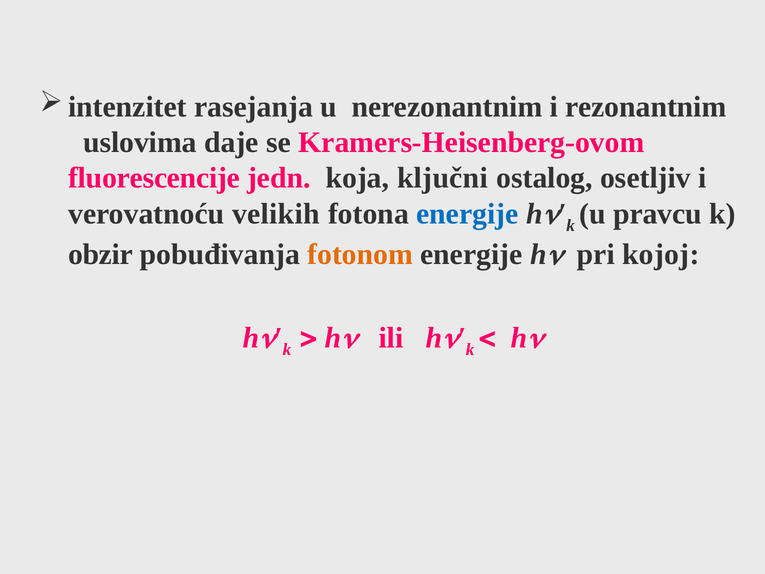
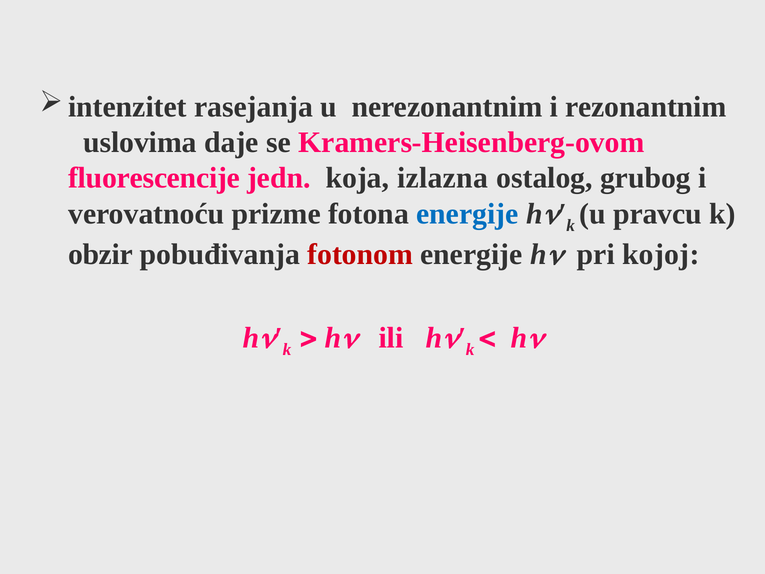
ključni: ključni -> izlazna
osetljiv: osetljiv -> grubog
velikih: velikih -> prizme
fotonom colour: orange -> red
